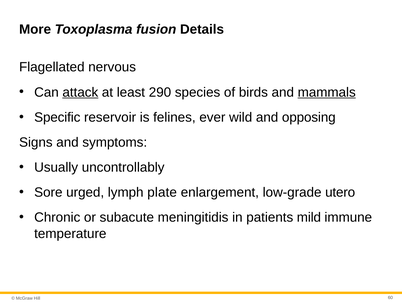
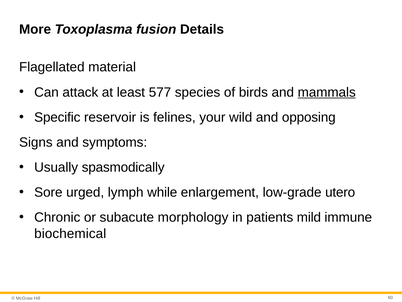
nervous: nervous -> material
attack underline: present -> none
290: 290 -> 577
ever: ever -> your
uncontrollably: uncontrollably -> spasmodically
plate: plate -> while
meningitidis: meningitidis -> morphology
temperature: temperature -> biochemical
